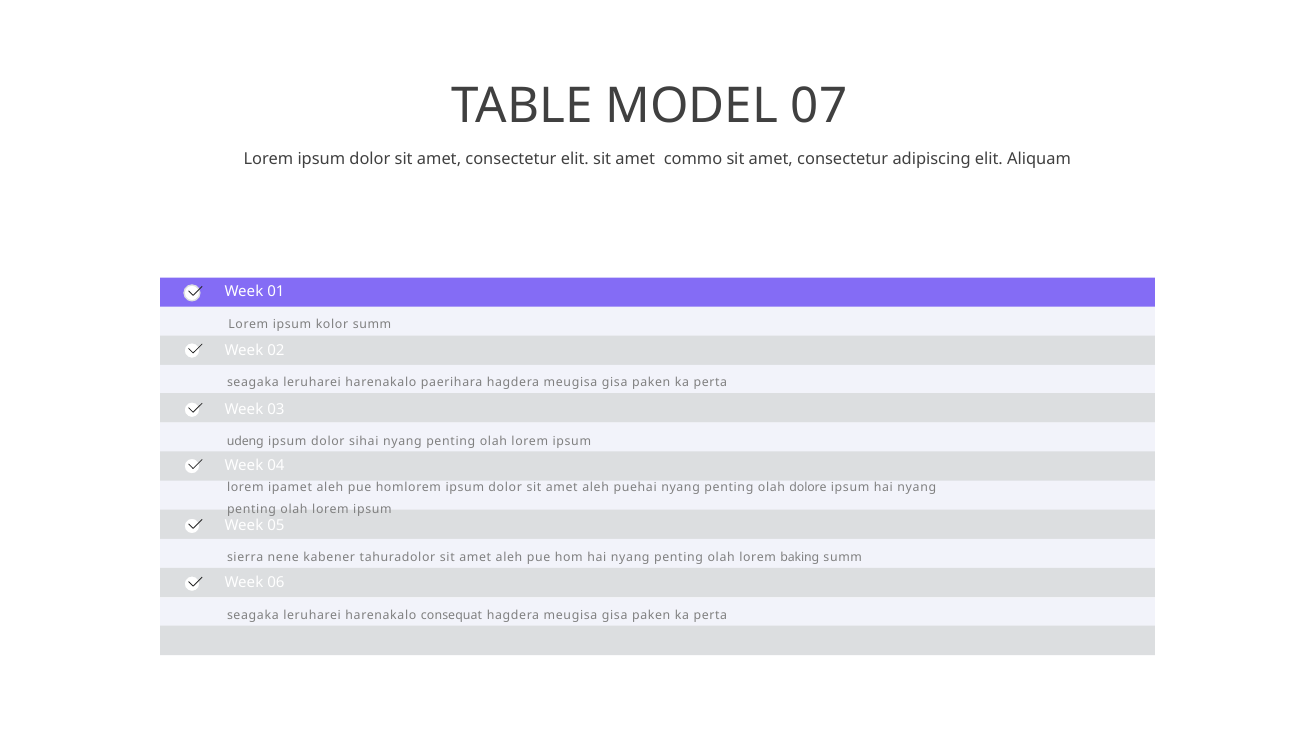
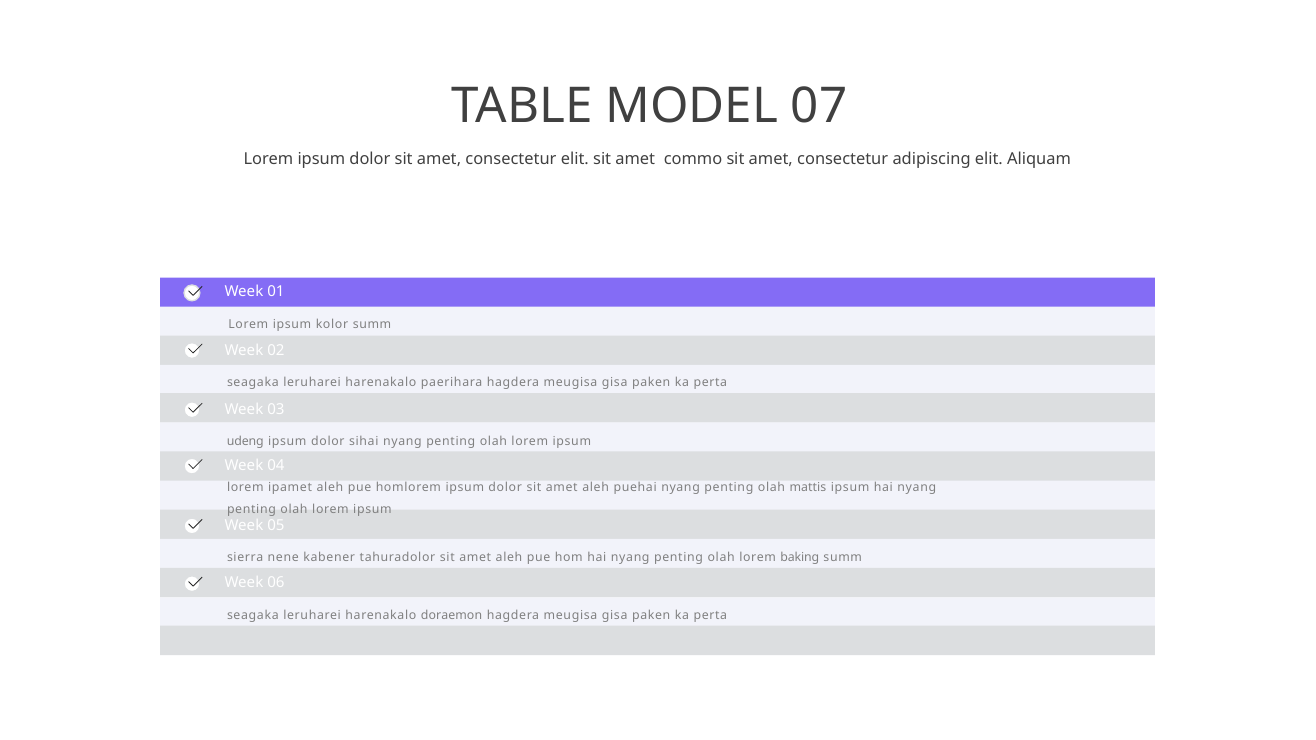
dolore: dolore -> mattis
consequat: consequat -> doraemon
